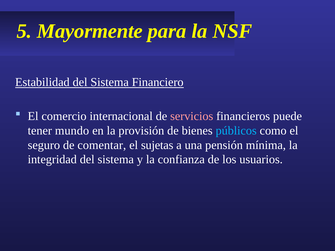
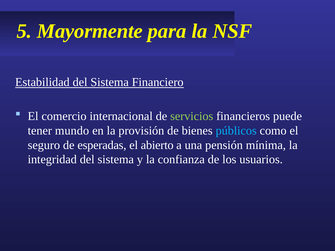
servicios colour: pink -> light green
comentar: comentar -> esperadas
sujetas: sujetas -> abierto
